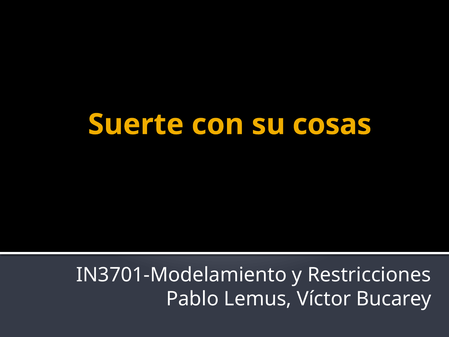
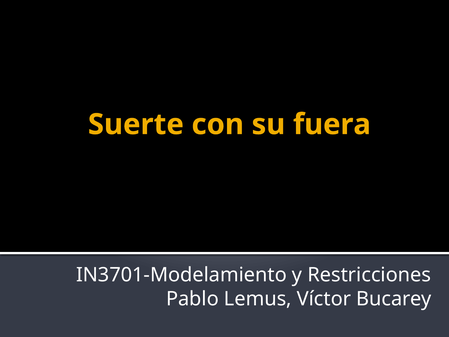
cosas: cosas -> fuera
